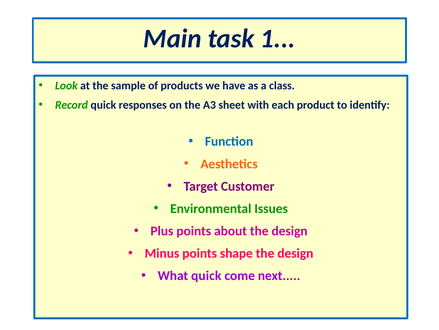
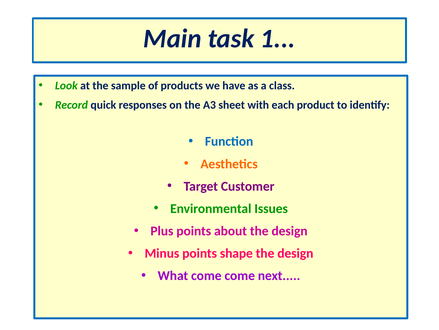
What quick: quick -> come
